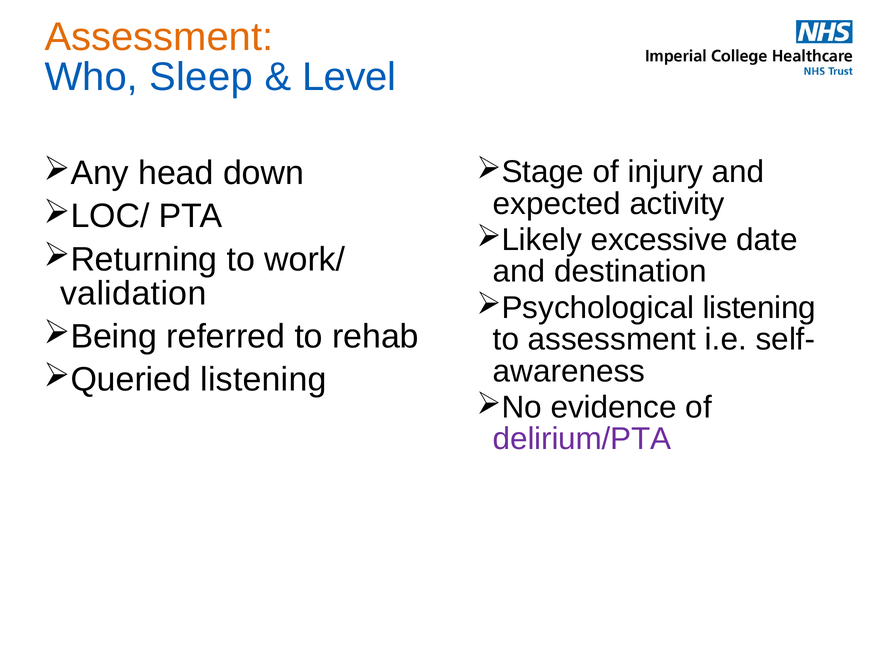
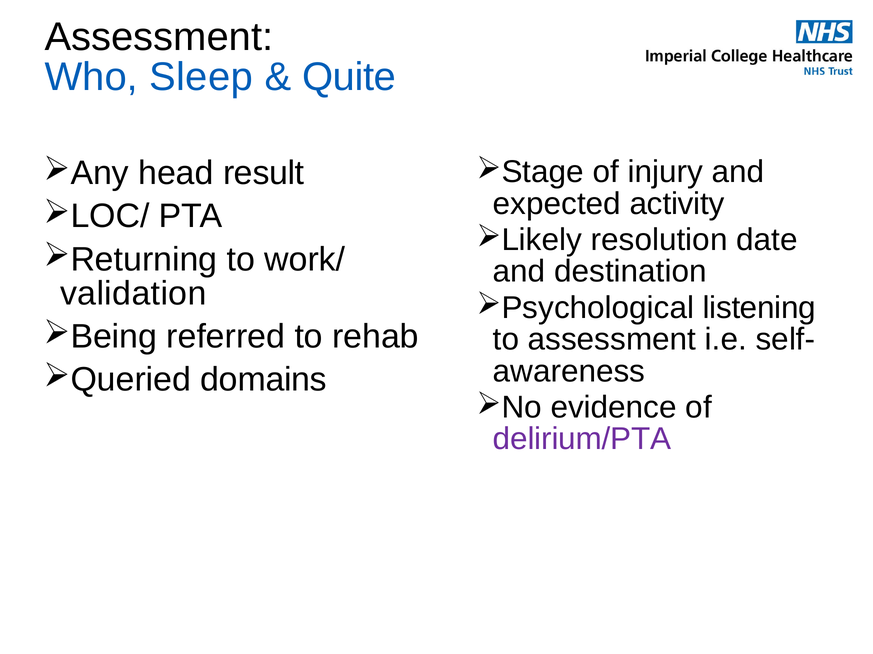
Assessment at (159, 37) colour: orange -> black
Level: Level -> Quite
down: down -> result
excessive: excessive -> resolution
listening at (263, 380): listening -> domains
